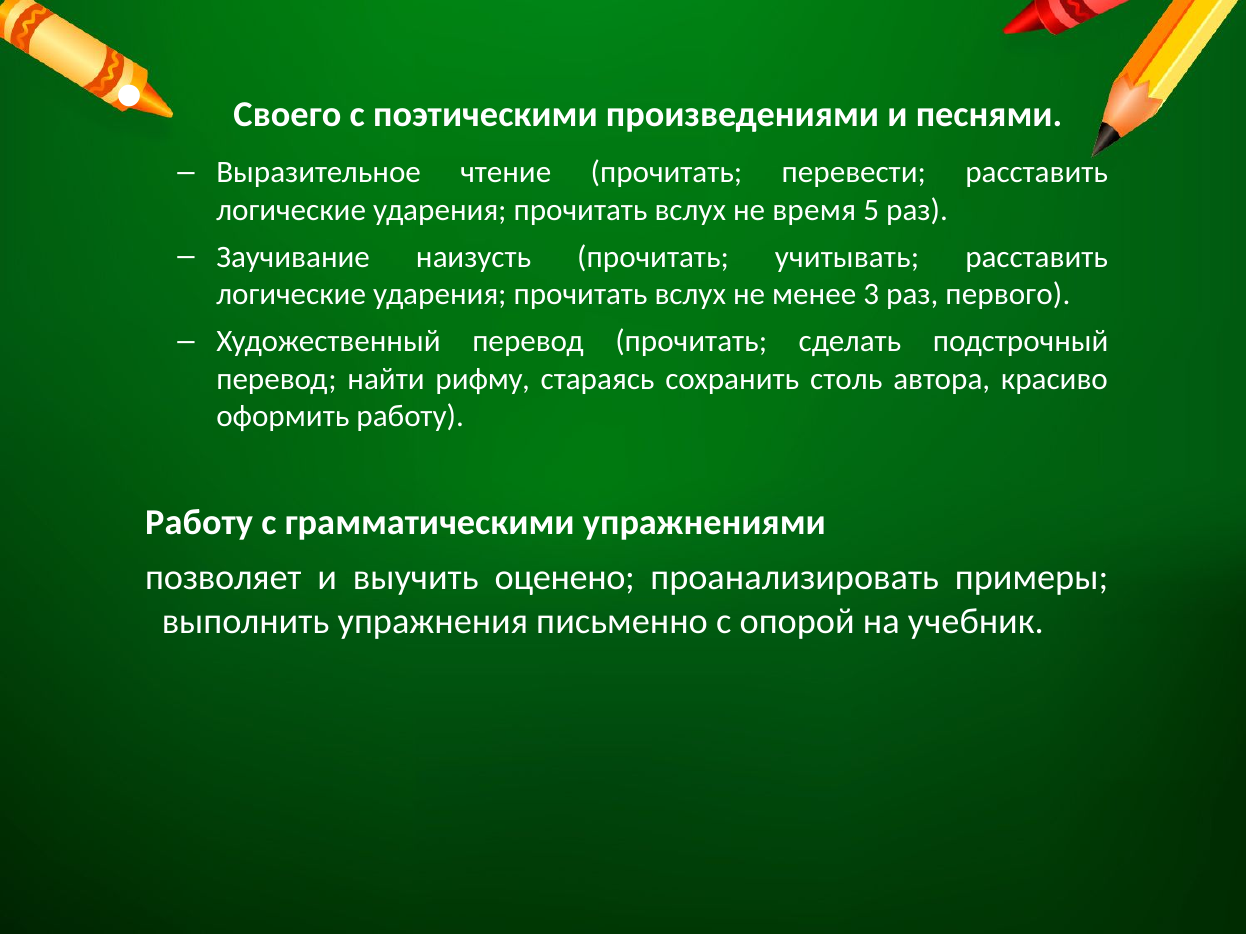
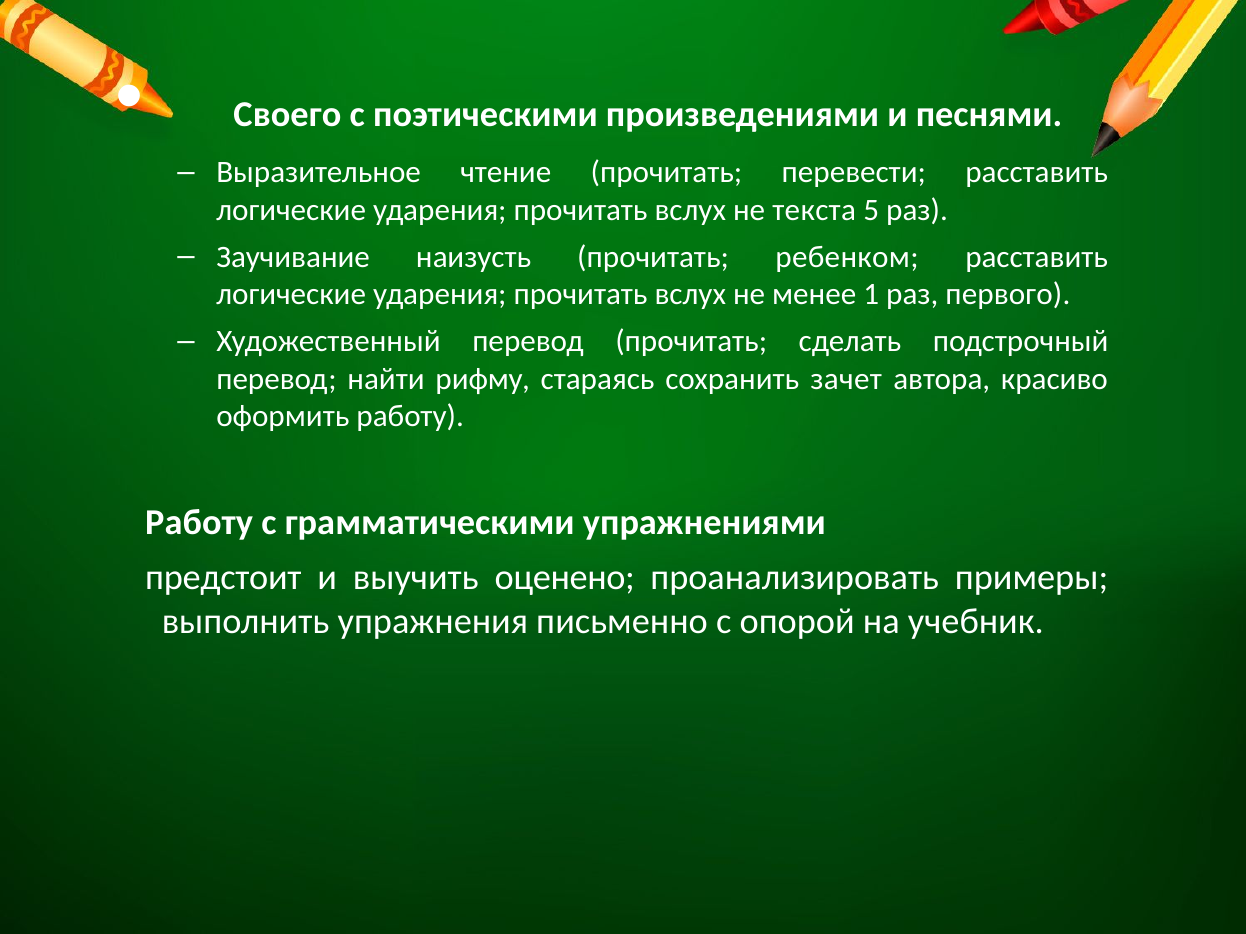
время: время -> текста
учитывать: учитывать -> ребенком
3: 3 -> 1
столь: столь -> зачет
позволяет: позволяет -> предстоит
